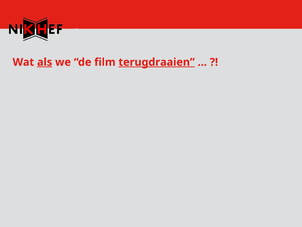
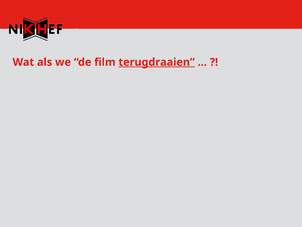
als underline: present -> none
